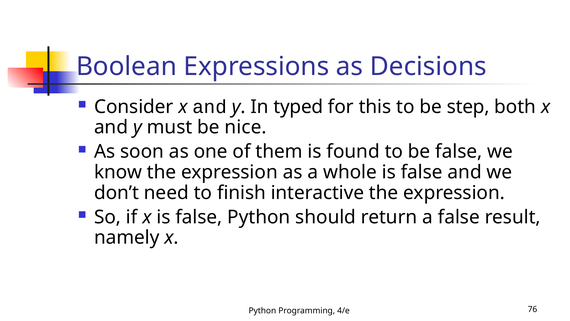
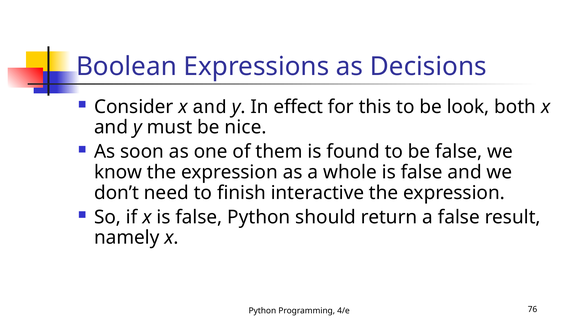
typed: typed -> effect
step: step -> look
